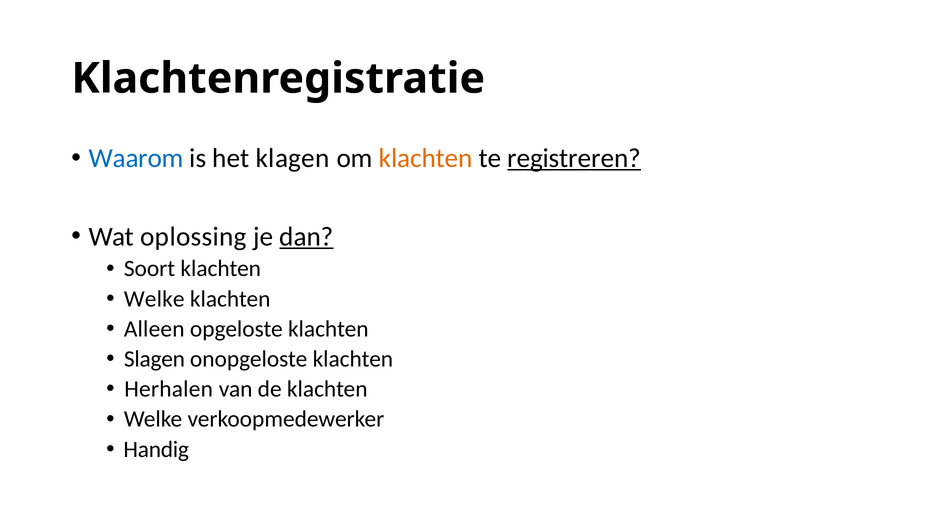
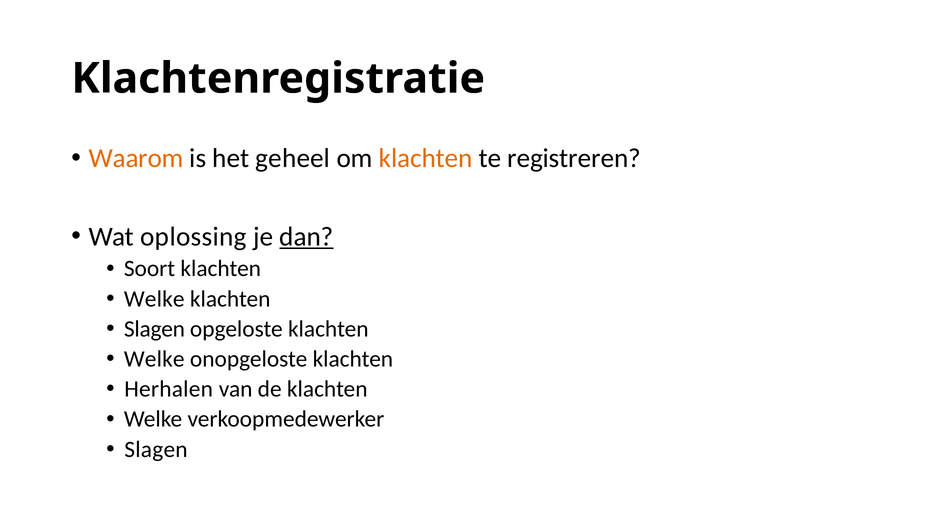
Waarom colour: blue -> orange
klagen: klagen -> geheel
registreren underline: present -> none
Alleen at (154, 329): Alleen -> Slagen
Slagen at (154, 359): Slagen -> Welke
Handig at (156, 449): Handig -> Slagen
